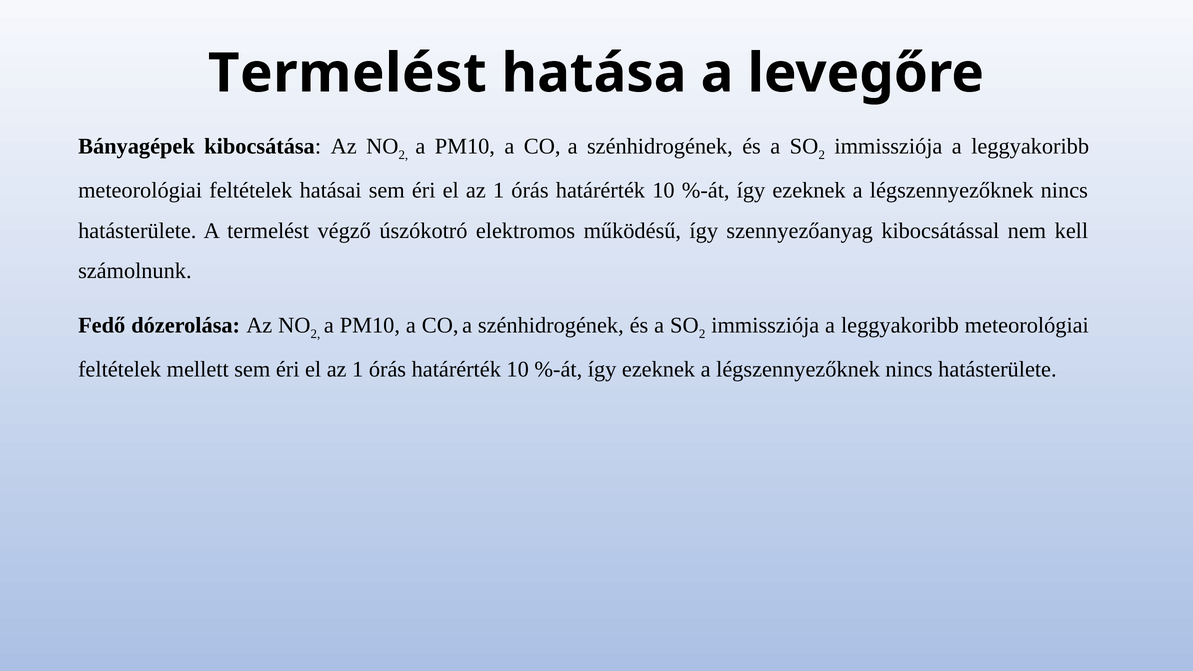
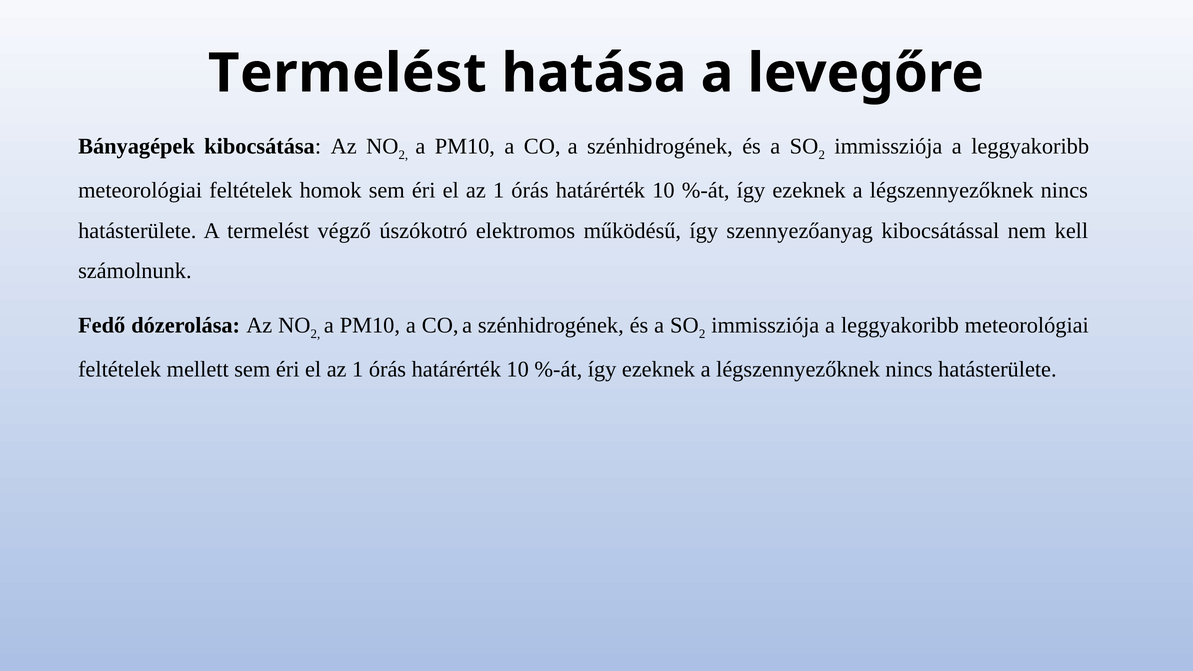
hatásai: hatásai -> homok
